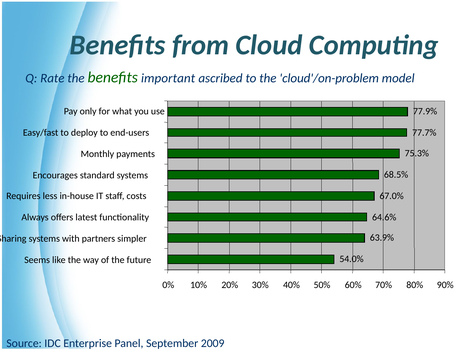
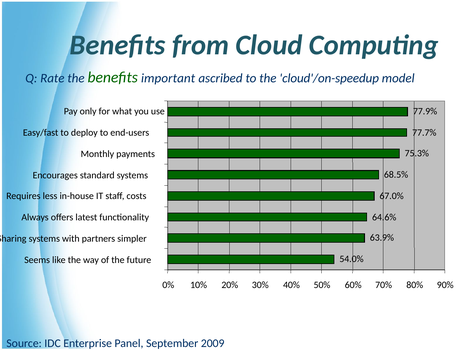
cloud'/on-problem: cloud'/on-problem -> cloud'/on-speedup
